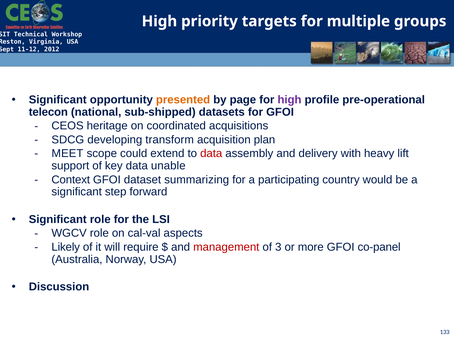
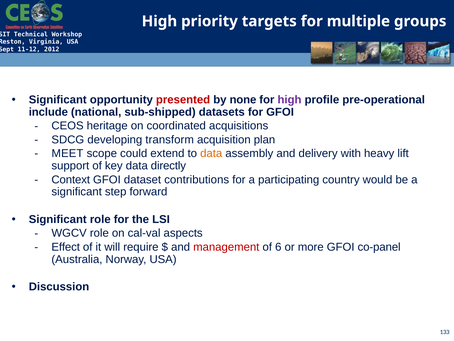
presented colour: orange -> red
page: page -> none
telecon: telecon -> include
data at (211, 153) colour: red -> orange
unable: unable -> directly
summarizing: summarizing -> contributions
Likely: Likely -> Effect
3: 3 -> 6
